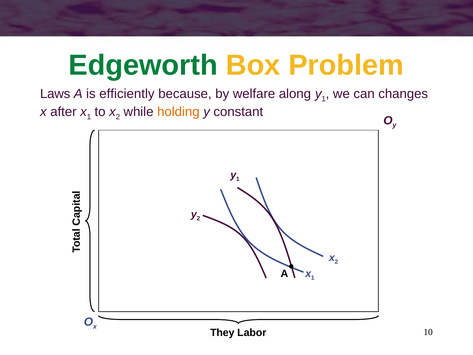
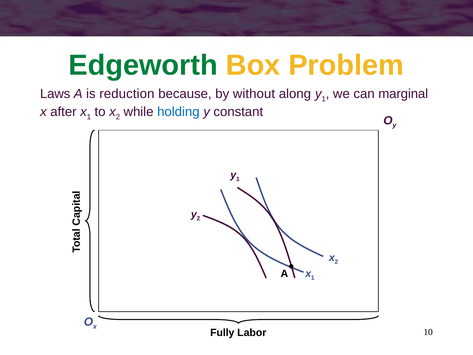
efficiently: efficiently -> reduction
welfare: welfare -> without
changes: changes -> marginal
holding colour: orange -> blue
They: They -> Fully
